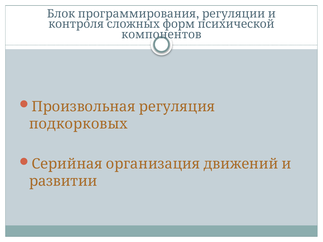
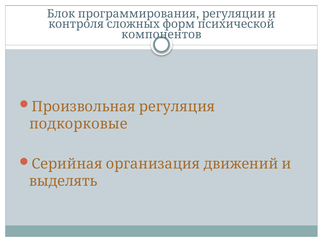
подкорковых: подкорковых -> подкорковые
развитии: развитии -> выделять
